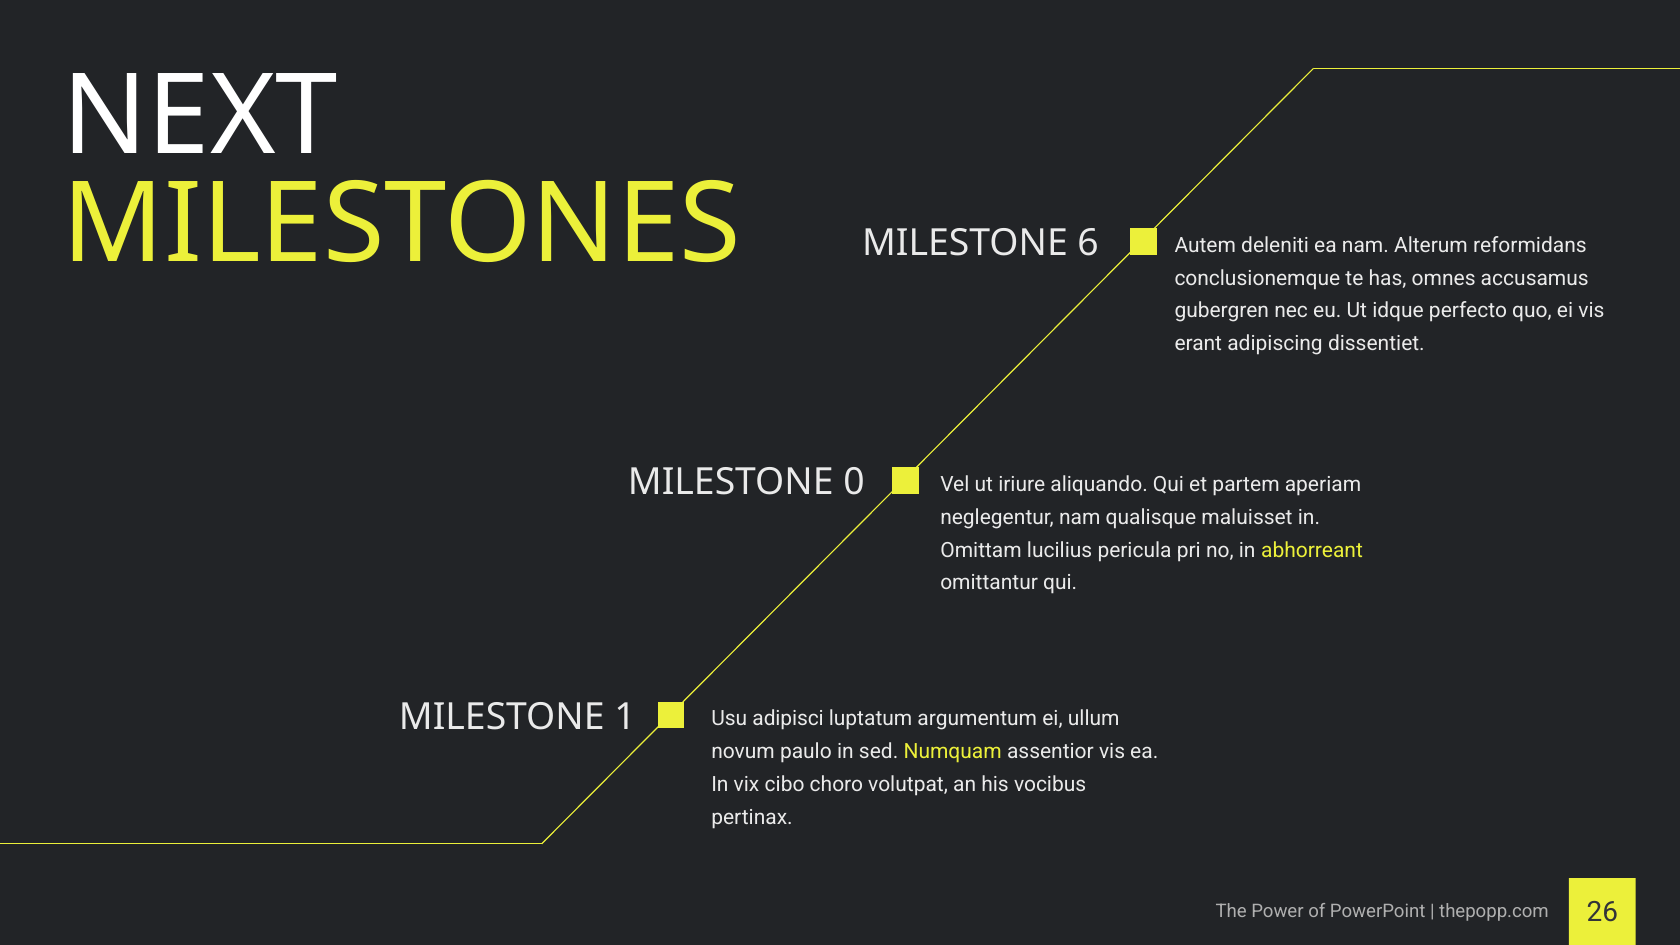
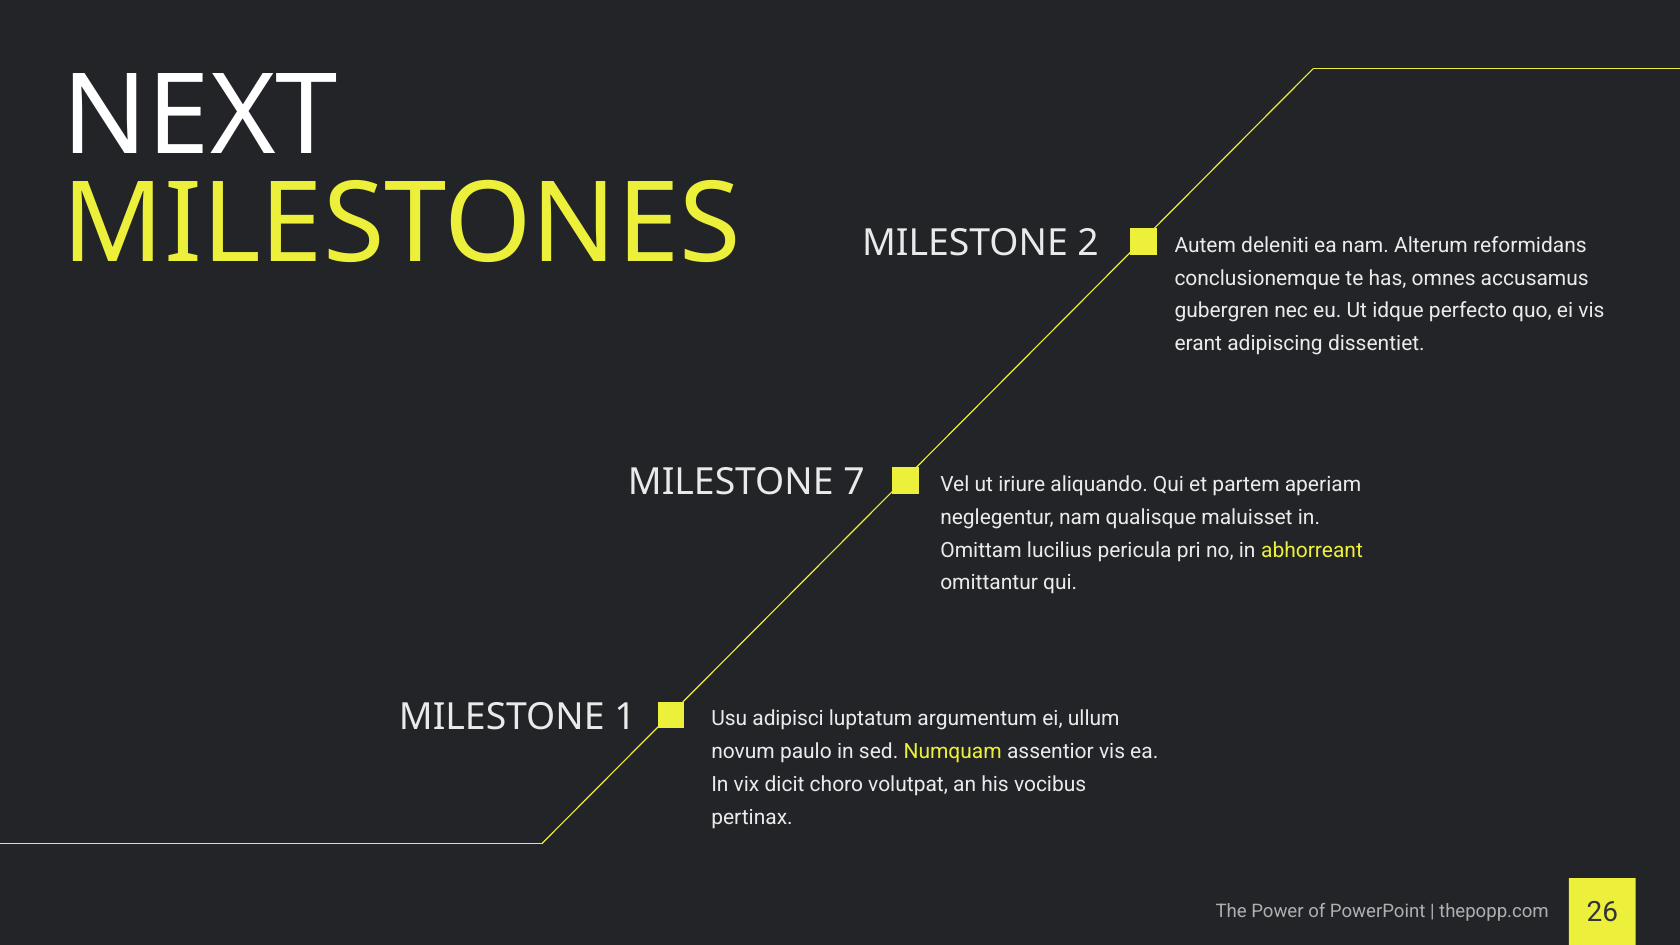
6: 6 -> 2
0: 0 -> 7
cibo: cibo -> dicit
